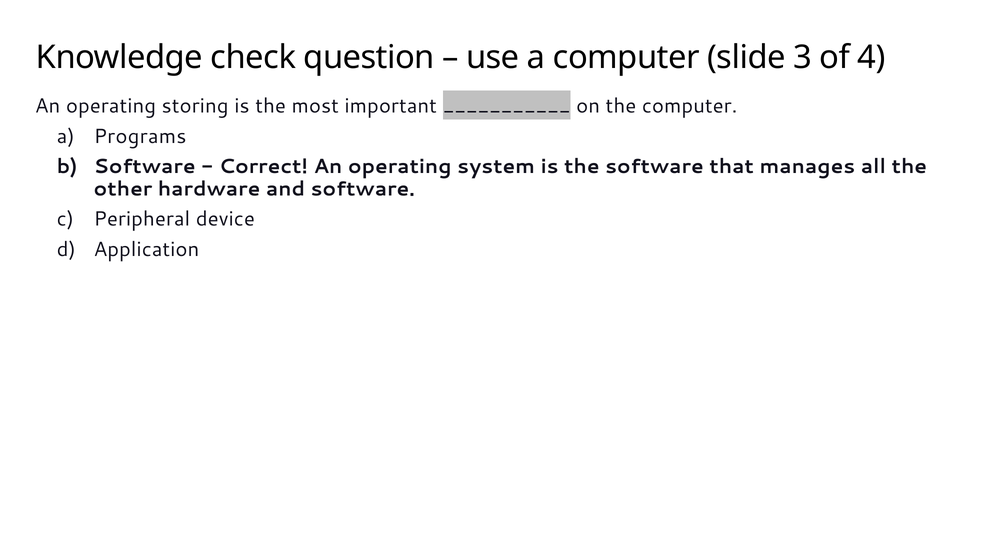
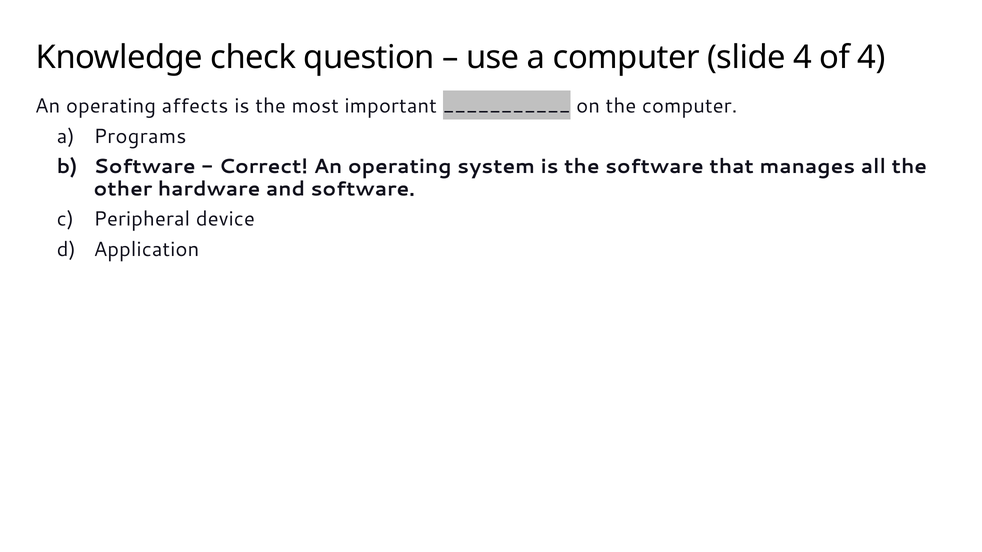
slide 3: 3 -> 4
storing: storing -> affects
